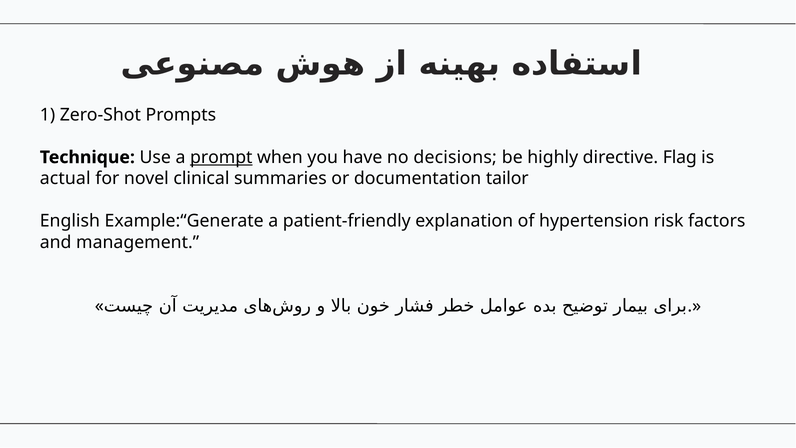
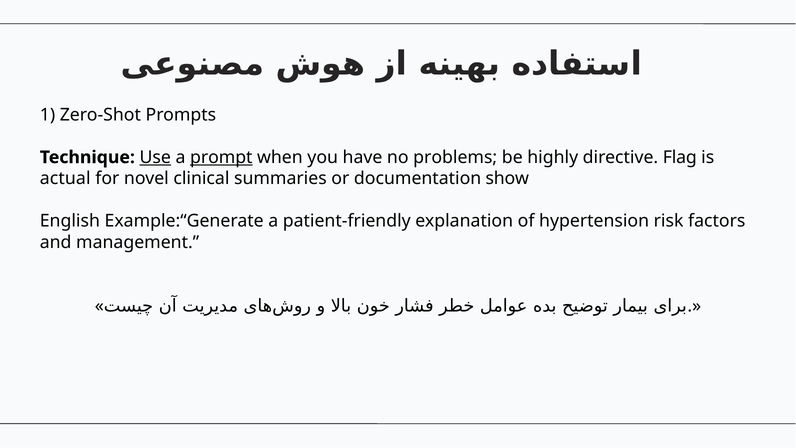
Use underline: none -> present
decisions: decisions -> problems
tailor: tailor -> show
